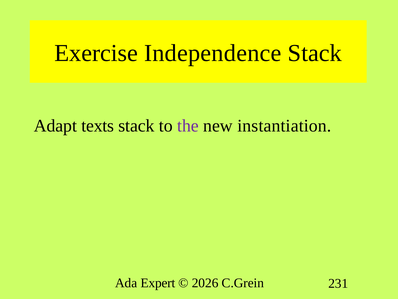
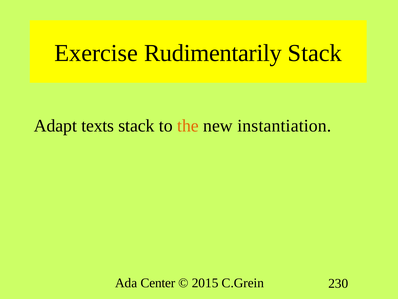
Independence: Independence -> Rudimentarily
the colour: purple -> orange
Expert: Expert -> Center
2026: 2026 -> 2015
231: 231 -> 230
